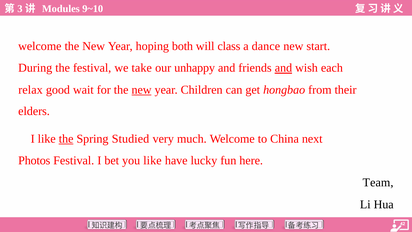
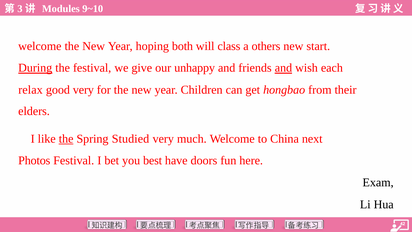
dance: dance -> others
During underline: none -> present
take: take -> give
good wait: wait -> very
new at (142, 90) underline: present -> none
you like: like -> best
lucky: lucky -> doors
Team: Team -> Exam
